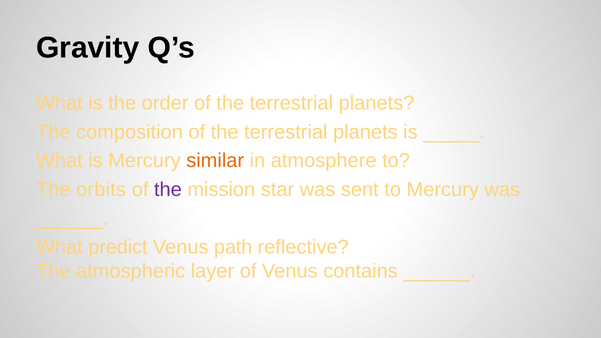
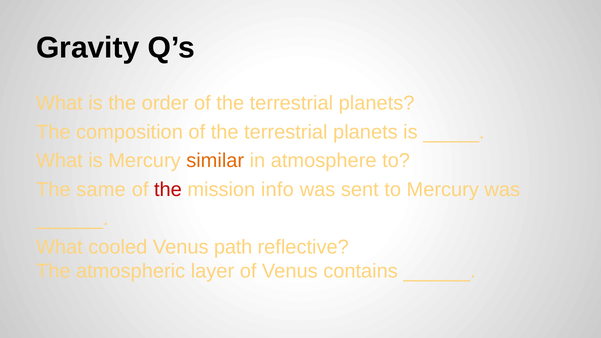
orbits: orbits -> same
the at (168, 190) colour: purple -> red
star: star -> info
predict: predict -> cooled
